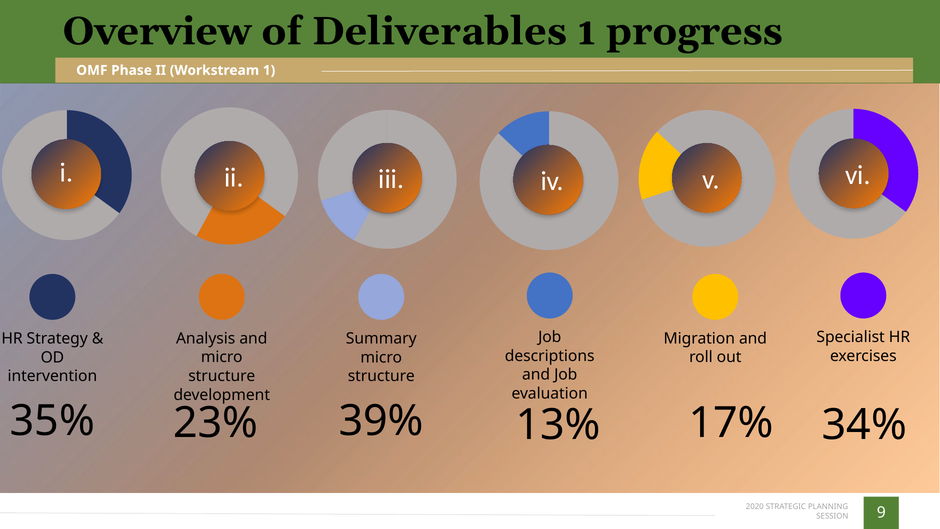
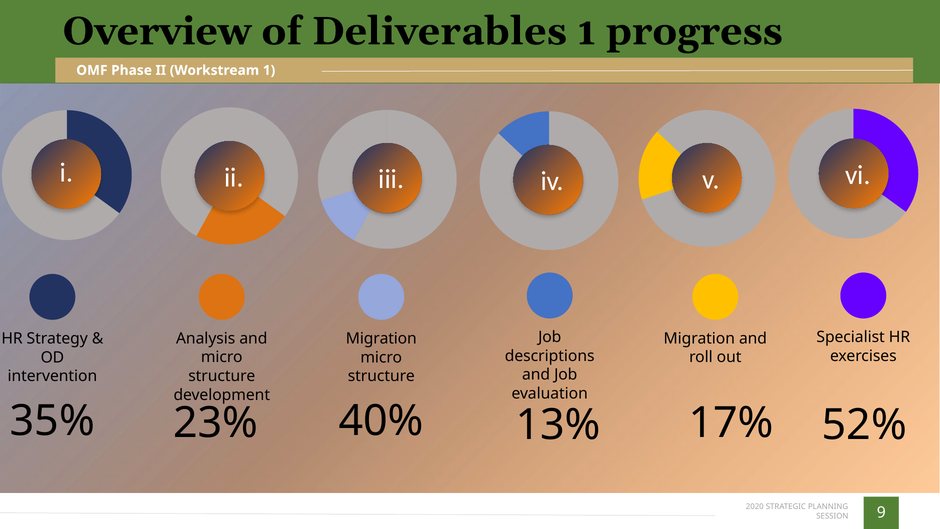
Summary at (381, 338): Summary -> Migration
39%: 39% -> 40%
34%: 34% -> 52%
